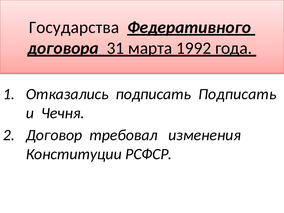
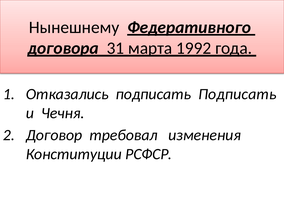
Государства: Государства -> Нынешнему
